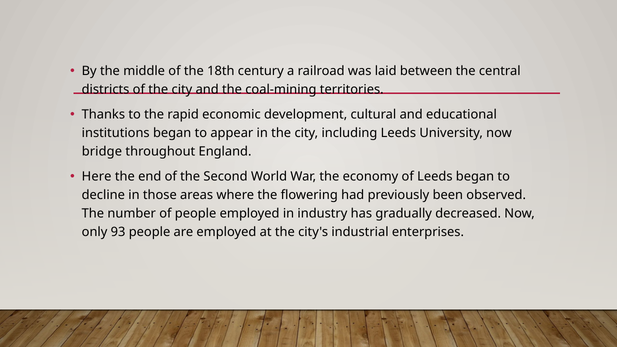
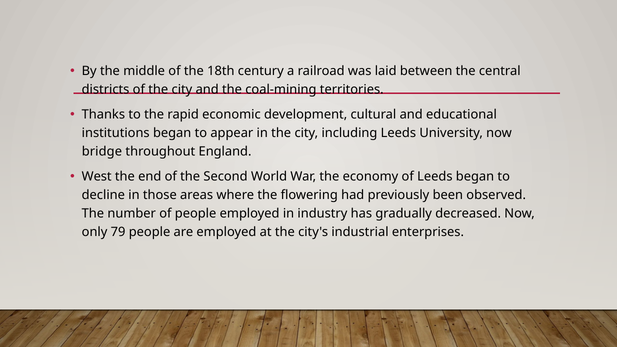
Here: Here -> West
93: 93 -> 79
